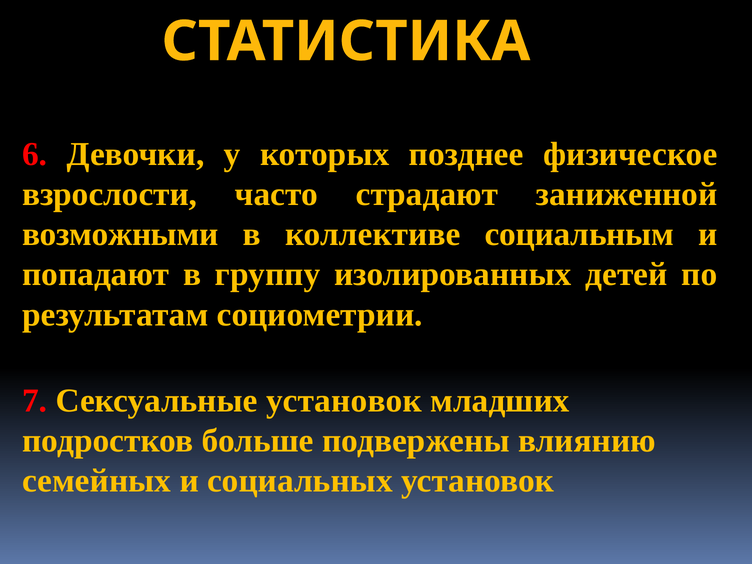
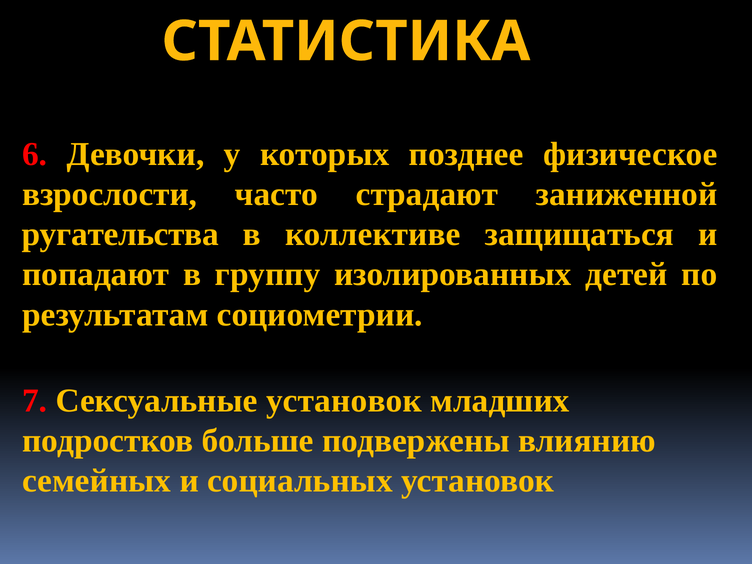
возможными: возможными -> ругательства
социальным: социальным -> защищаться
